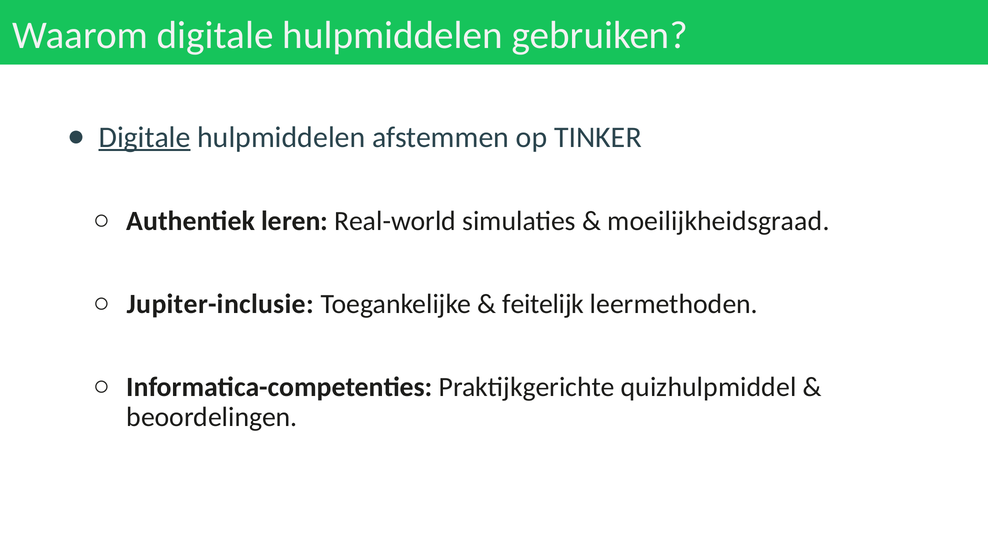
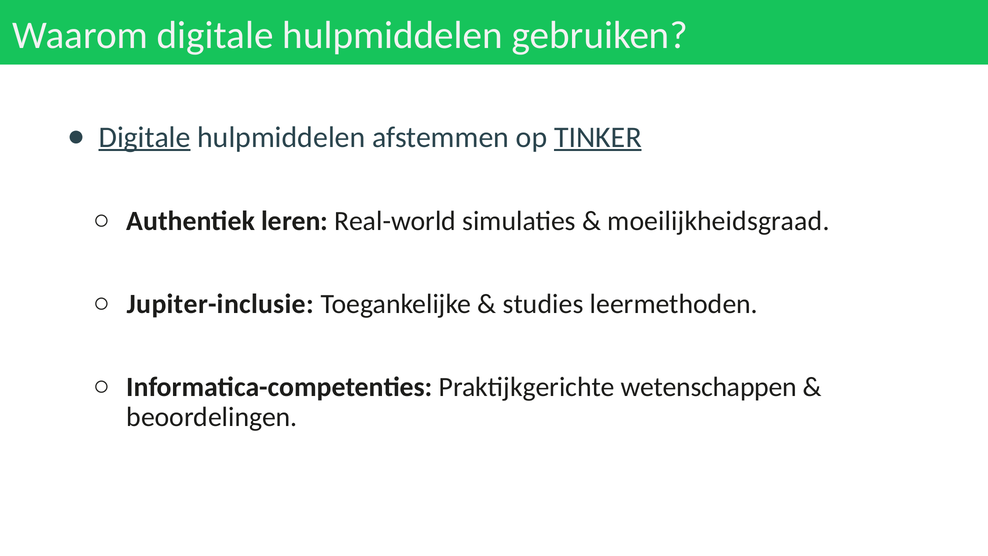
TINKER underline: none -> present
feitelijk: feitelijk -> studies
quizhulpmiddel: quizhulpmiddel -> wetenschappen
